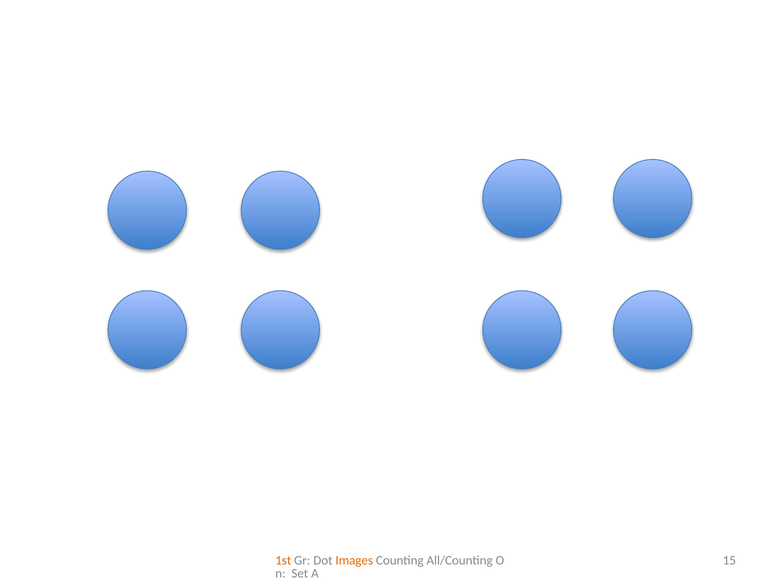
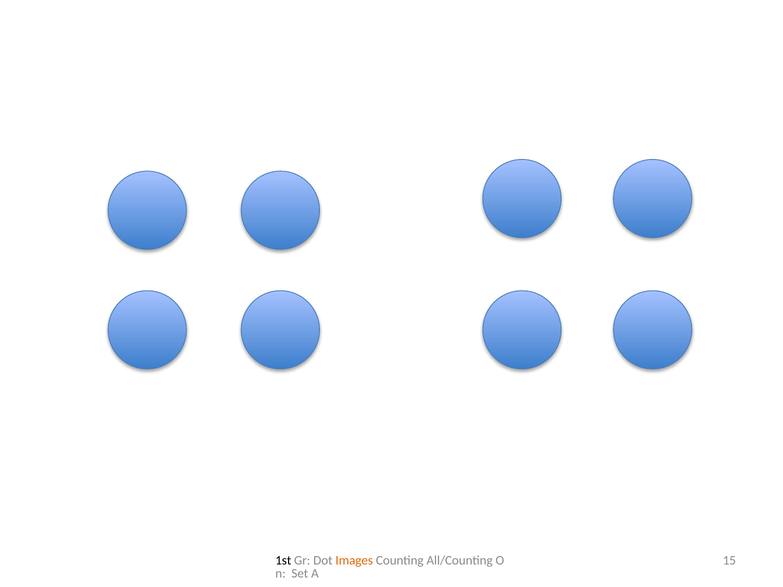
1st colour: orange -> black
